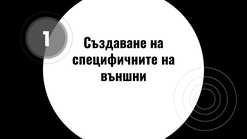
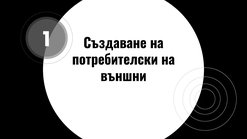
специфичните: специфичните -> потребителски
